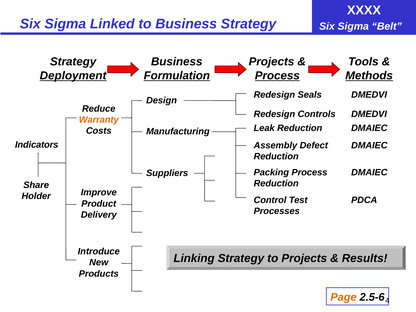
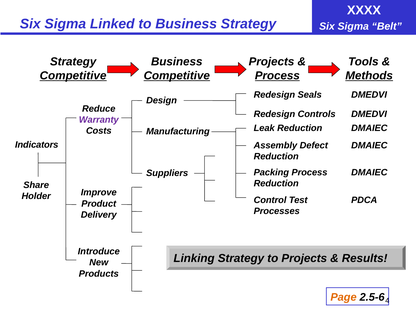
Deployment at (73, 76): Deployment -> Competitive
Formulation at (177, 76): Formulation -> Competitive
Warranty colour: orange -> purple
